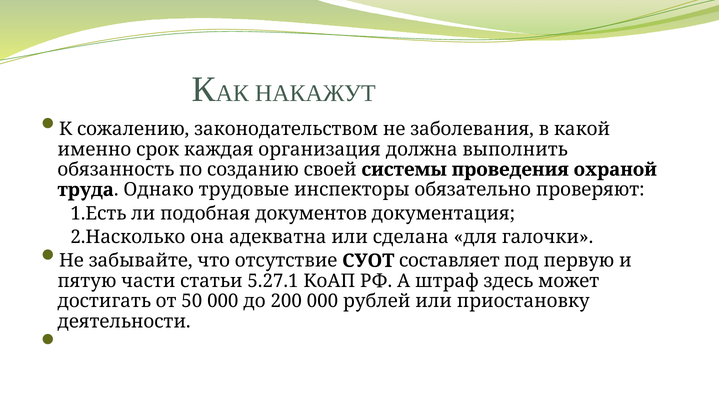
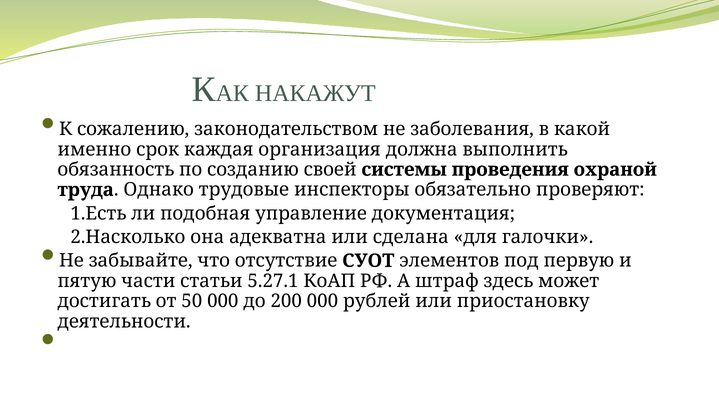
документов: документов -> управление
составляет: составляет -> элементов
